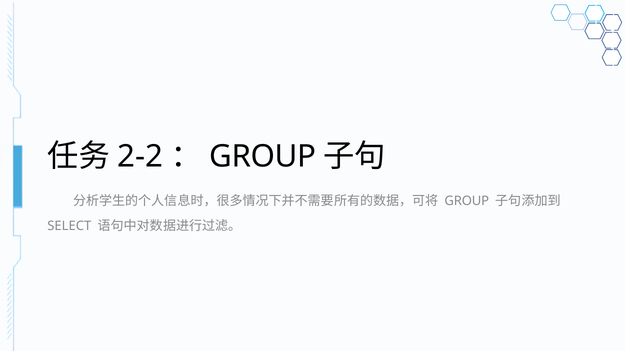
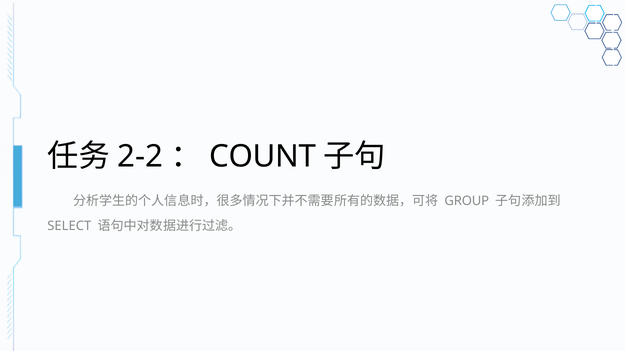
GROUP at (263, 157): GROUP -> COUNT
